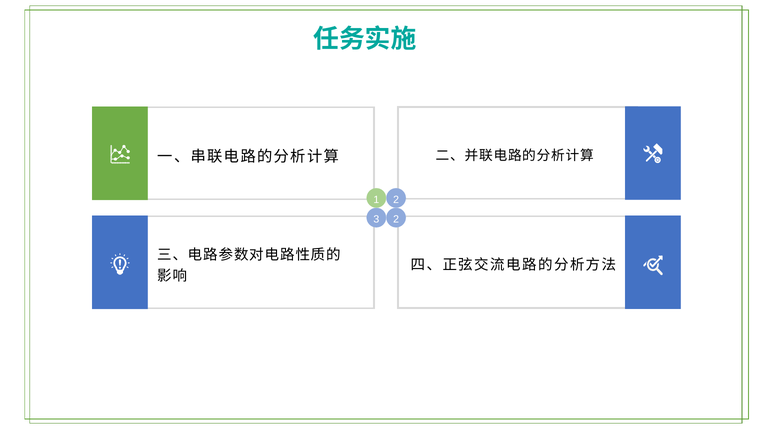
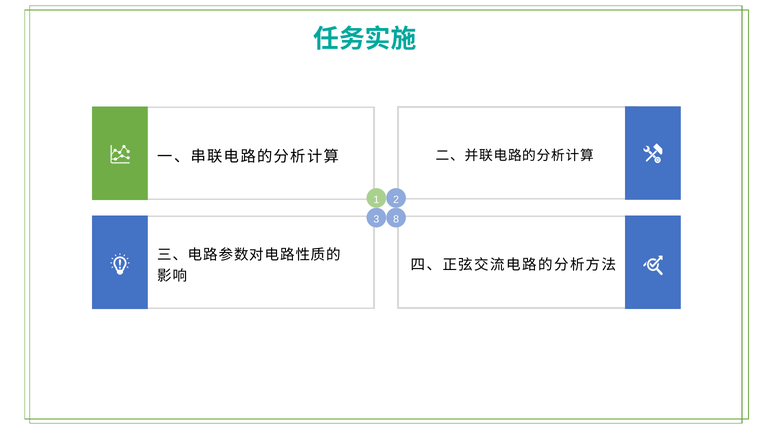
3 2: 2 -> 8
